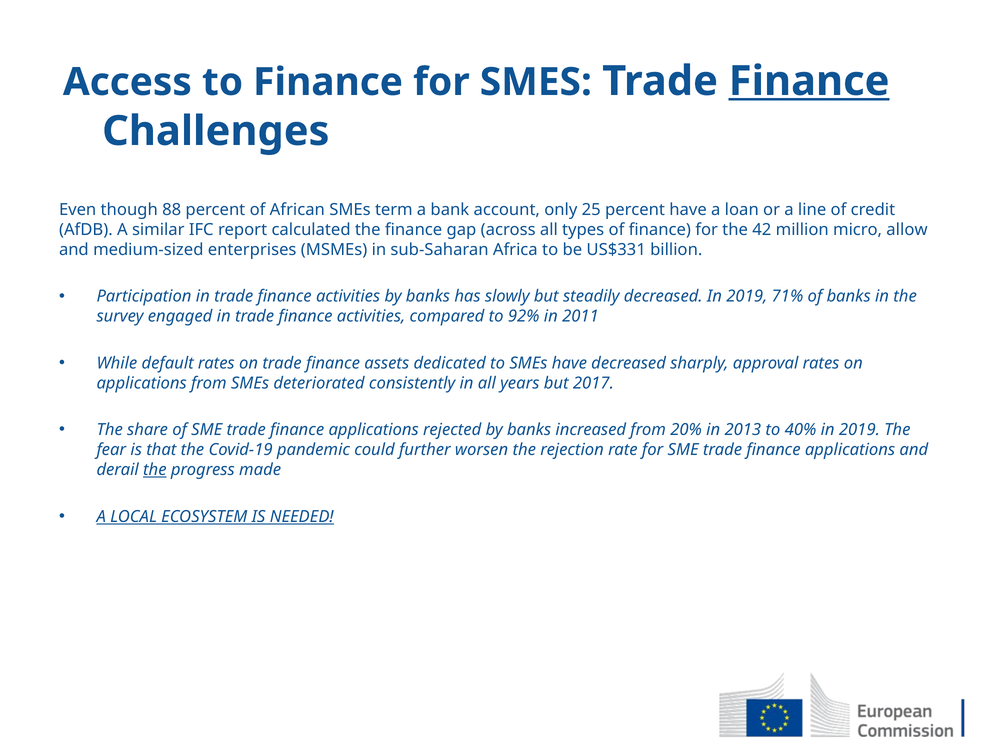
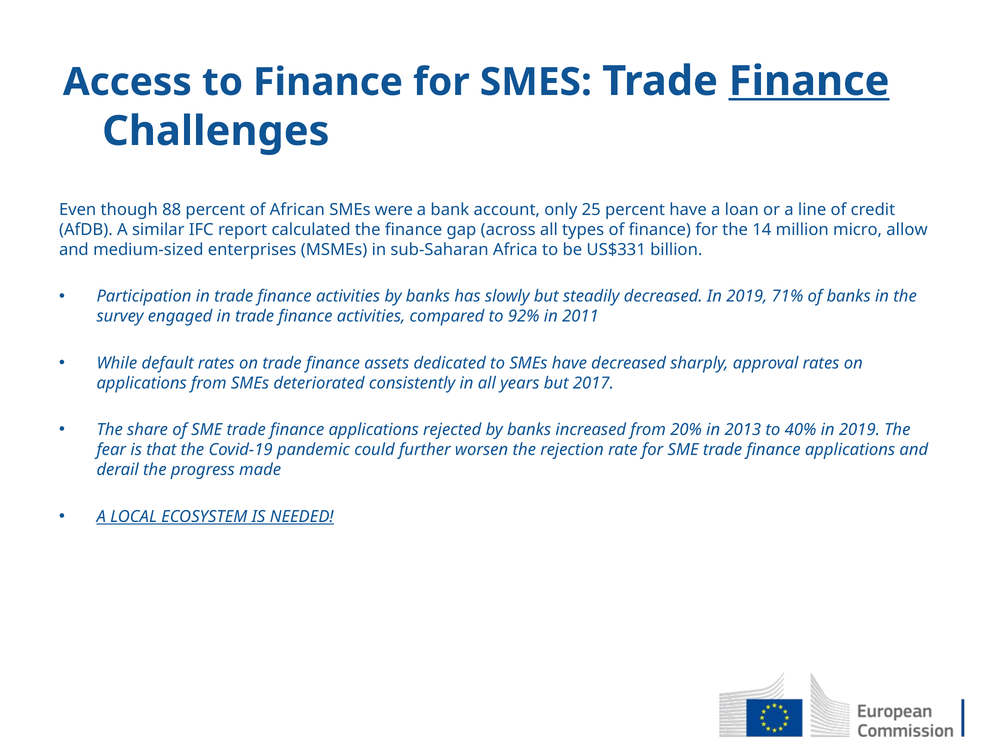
term: term -> were
42: 42 -> 14
the at (155, 470) underline: present -> none
